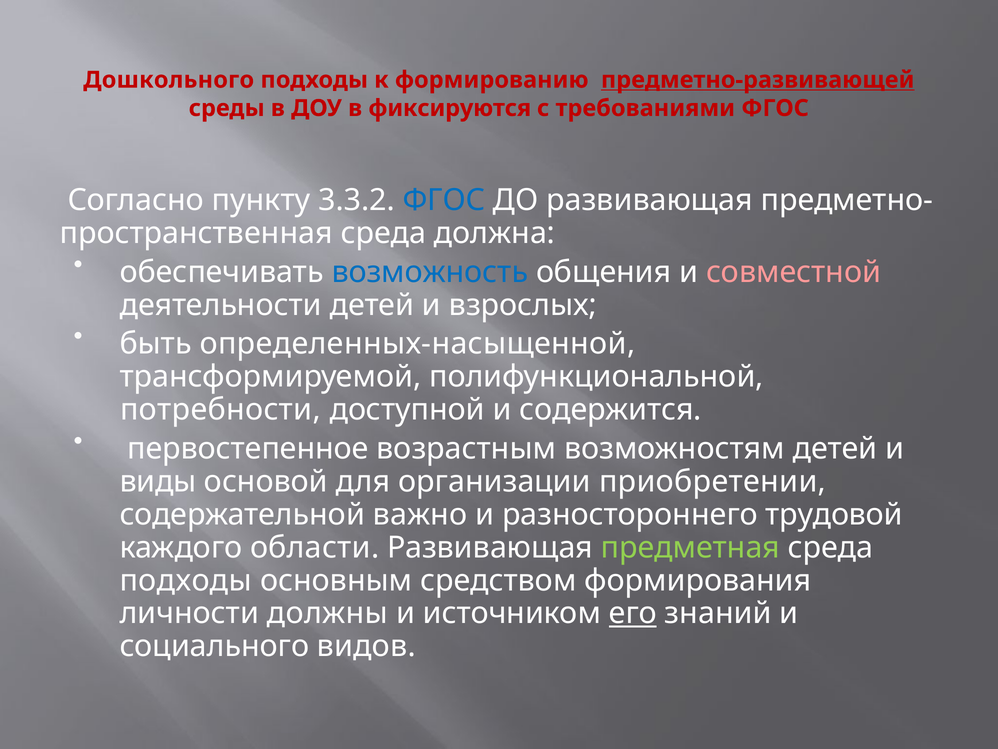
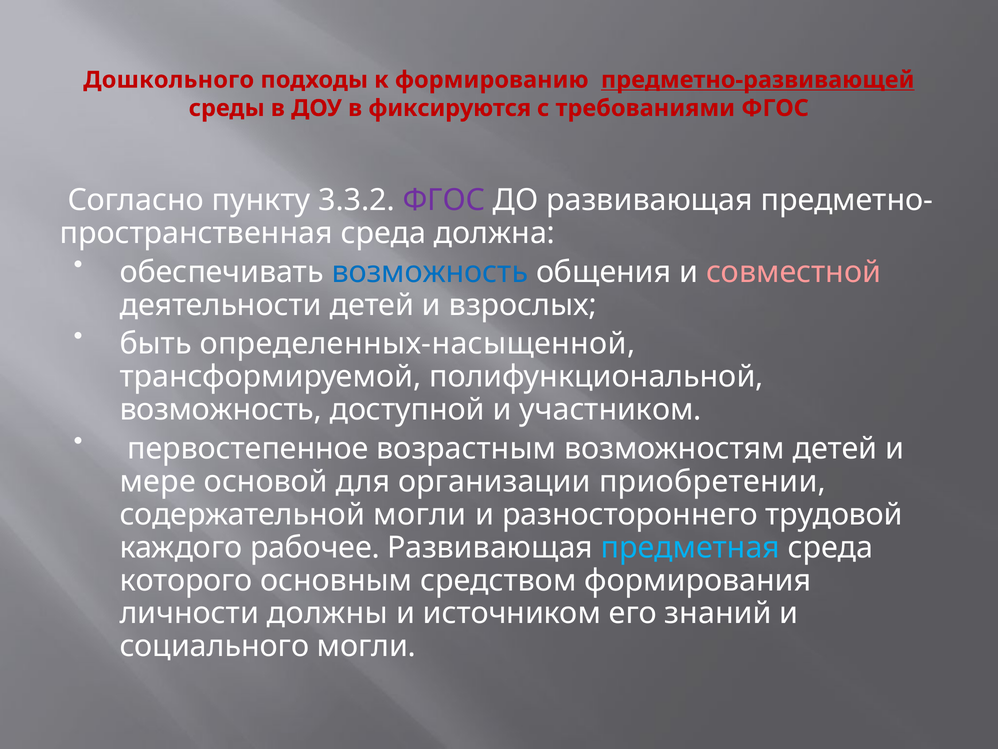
ФГОС at (444, 200) colour: blue -> purple
потребности at (220, 409): потребности -> возможность
содержится: содержится -> участником
виды: виды -> мере
содержательной важно: важно -> могли
области: области -> рабочее
предметная colour: light green -> light blue
подходы at (186, 580): подходы -> которого
его underline: present -> none
социального видов: видов -> могли
